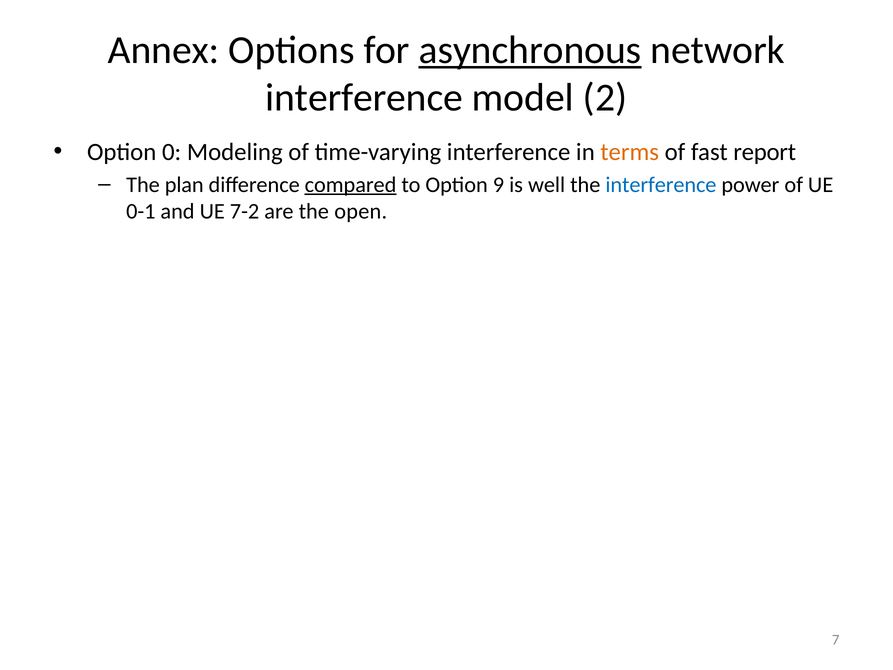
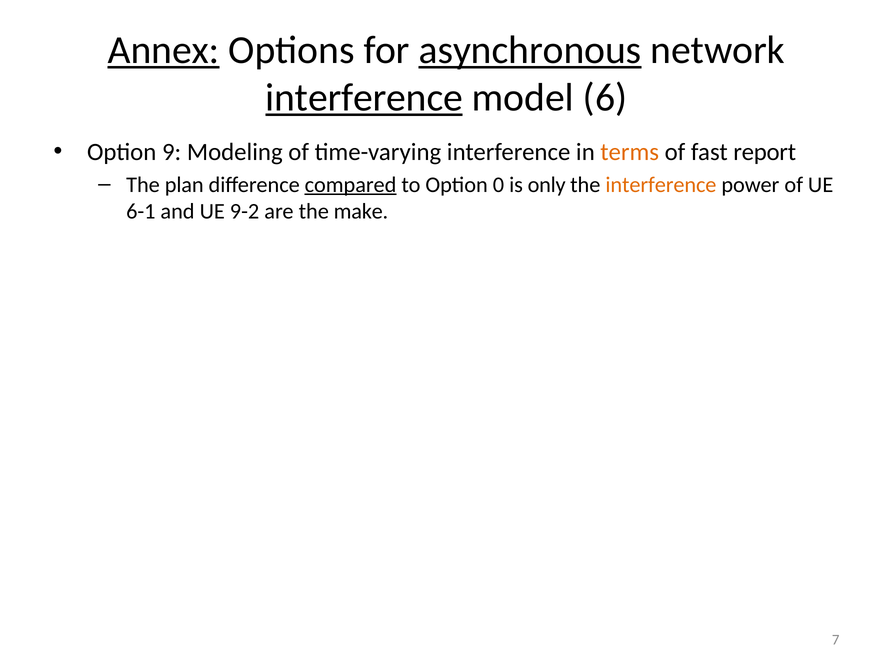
Annex underline: none -> present
interference at (364, 98) underline: none -> present
2: 2 -> 6
0: 0 -> 9
9: 9 -> 0
well: well -> only
interference at (661, 185) colour: blue -> orange
0-1: 0-1 -> 6-1
7-2: 7-2 -> 9-2
open: open -> make
